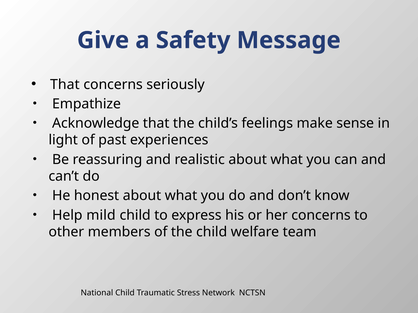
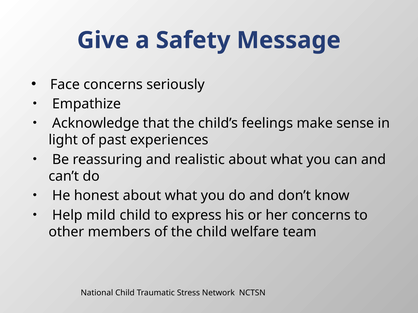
That at (65, 85): That -> Face
